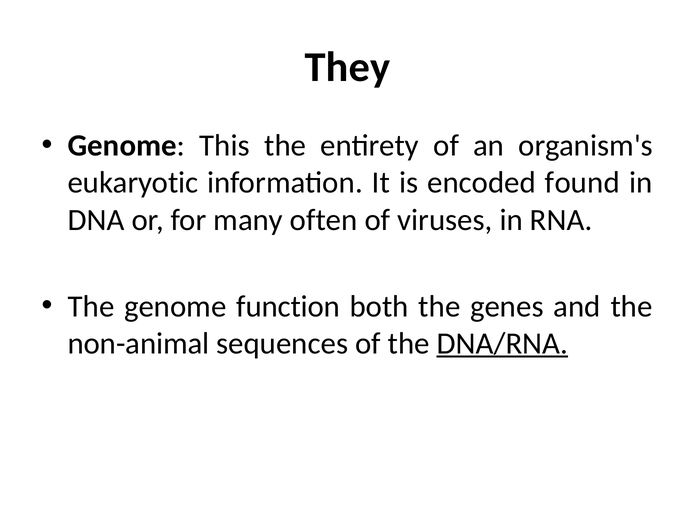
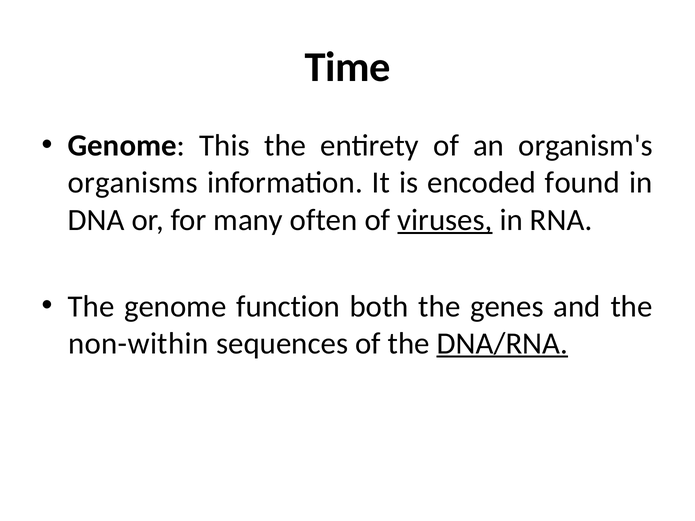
They: They -> Time
eukaryotic: eukaryotic -> organisms
viruses underline: none -> present
non-animal: non-animal -> non-within
